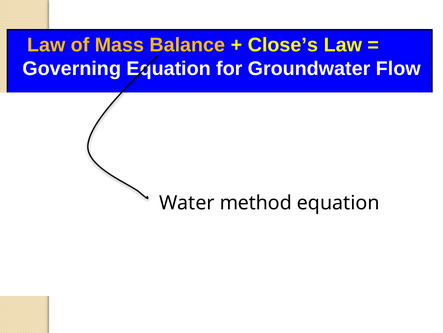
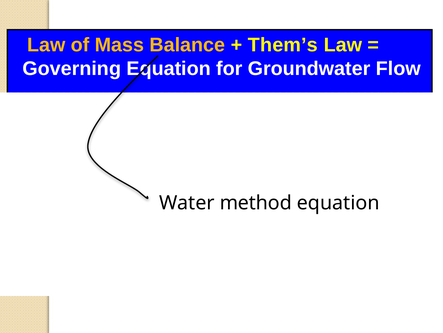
Close’s: Close’s -> Them’s
